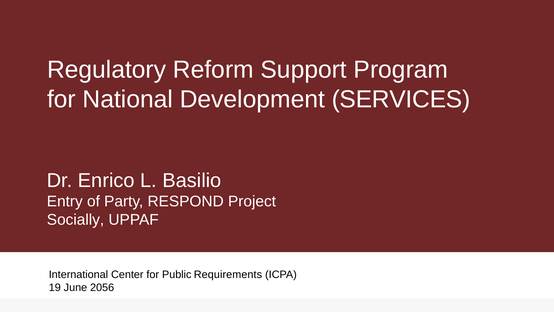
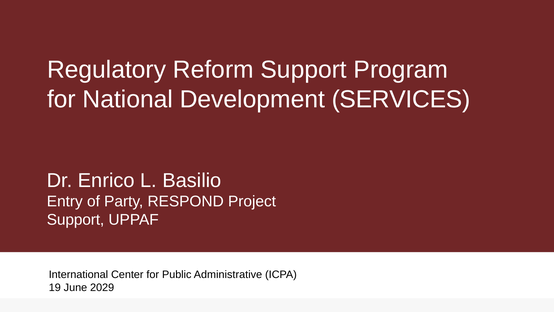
Socially at (75, 220): Socially -> Support
Requirements: Requirements -> Administrative
2056: 2056 -> 2029
